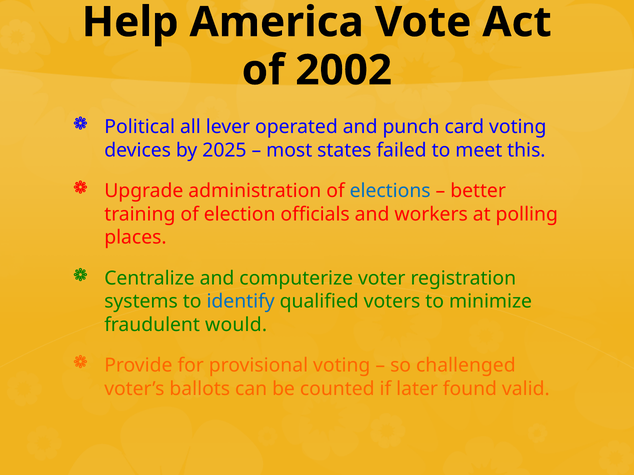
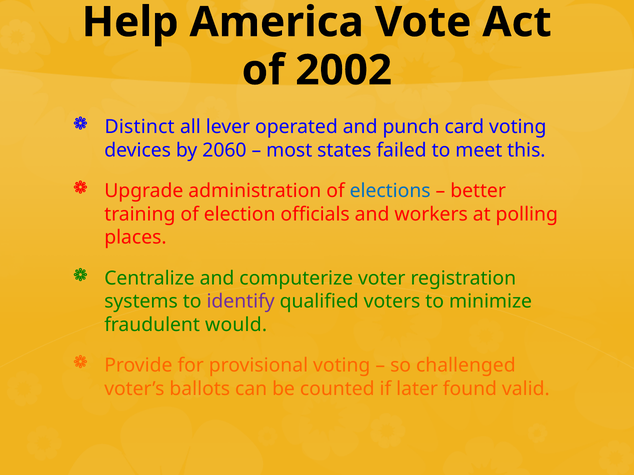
Political: Political -> Distinct
2025: 2025 -> 2060
identify colour: blue -> purple
